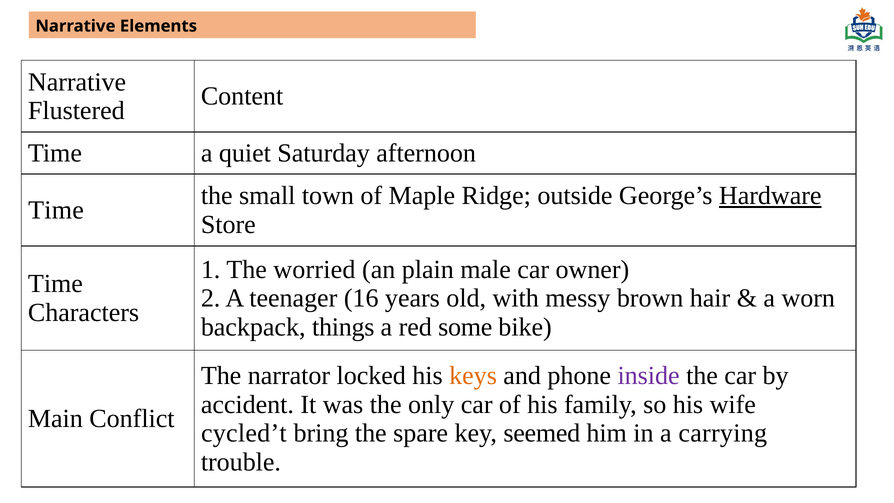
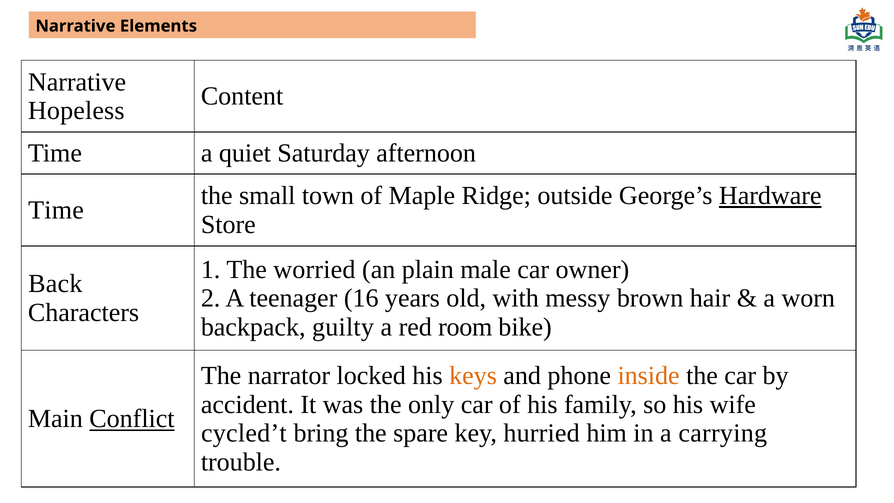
Flustered: Flustered -> Hopeless
Time at (55, 284): Time -> Back
things: things -> guilty
some: some -> room
inside colour: purple -> orange
Conflict underline: none -> present
seemed: seemed -> hurried
